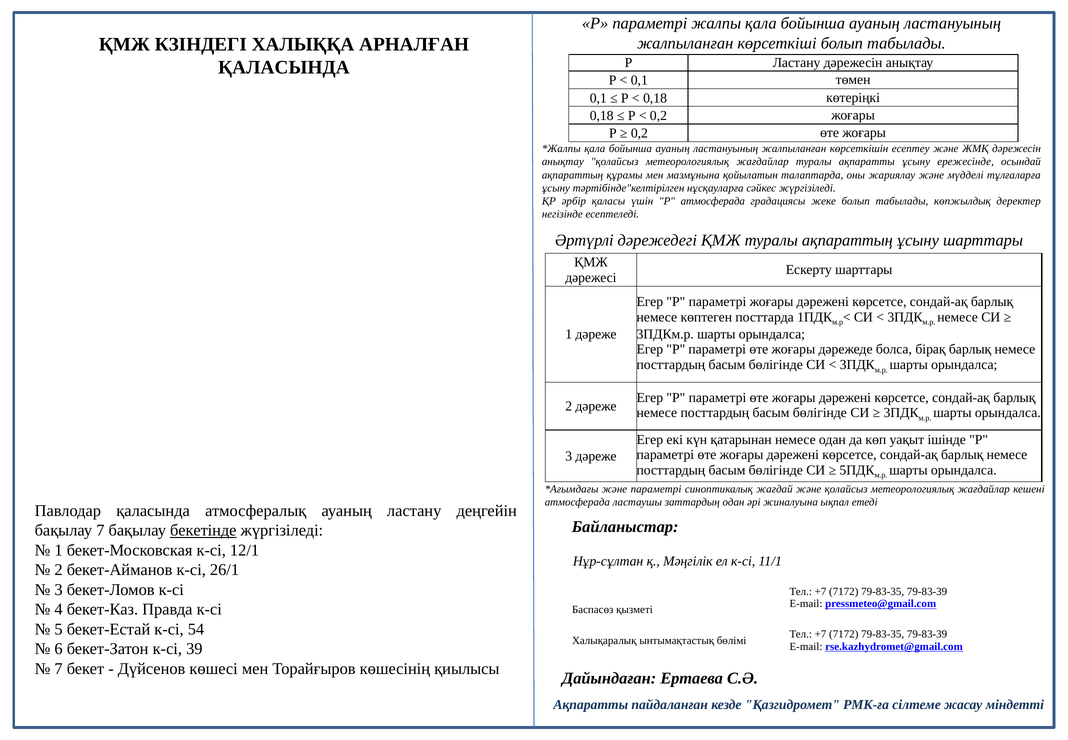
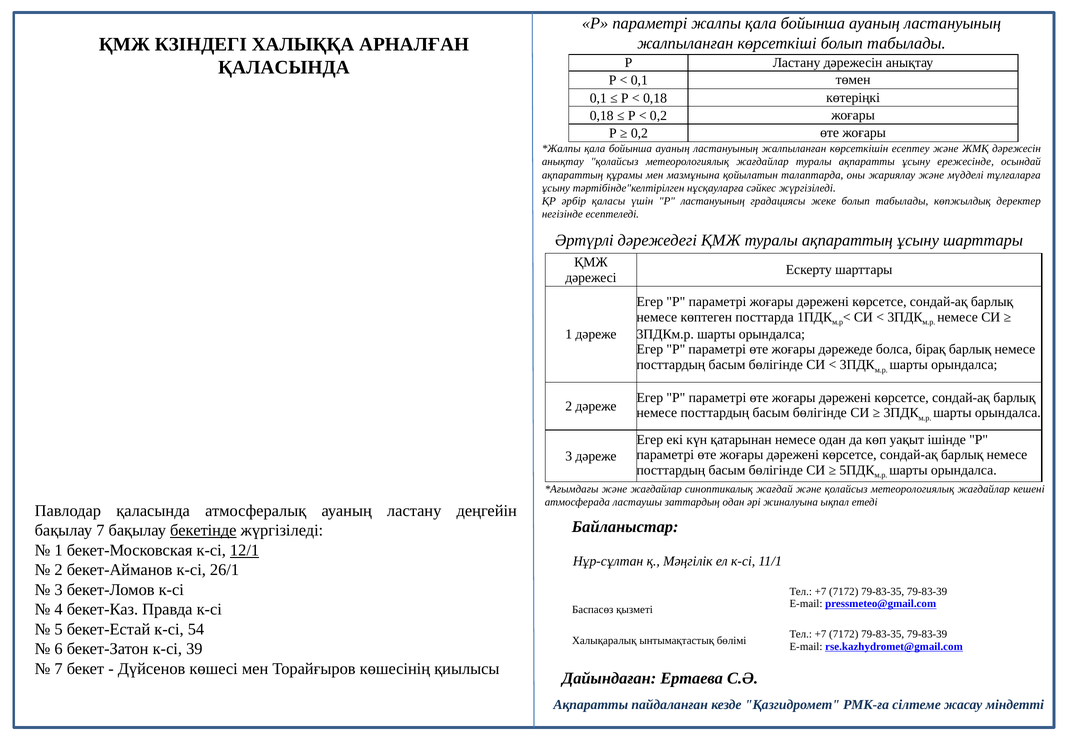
Р атмосферада: атмосферада -> ластануының
және параметрі: параметрі -> жағдайлар
12/1 underline: none -> present
